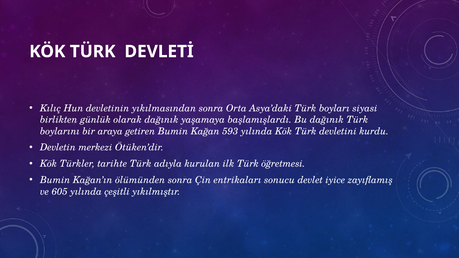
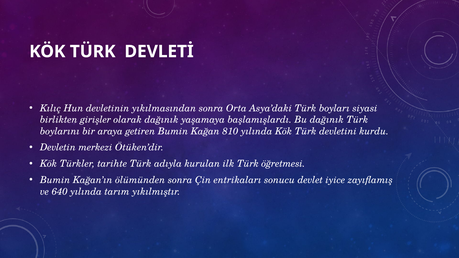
günlük: günlük -> girişler
593: 593 -> 810
605: 605 -> 640
çeşitli: çeşitli -> tarım
